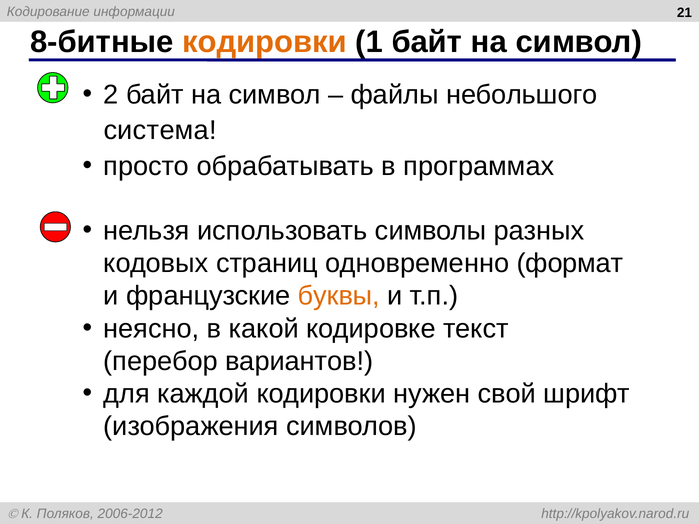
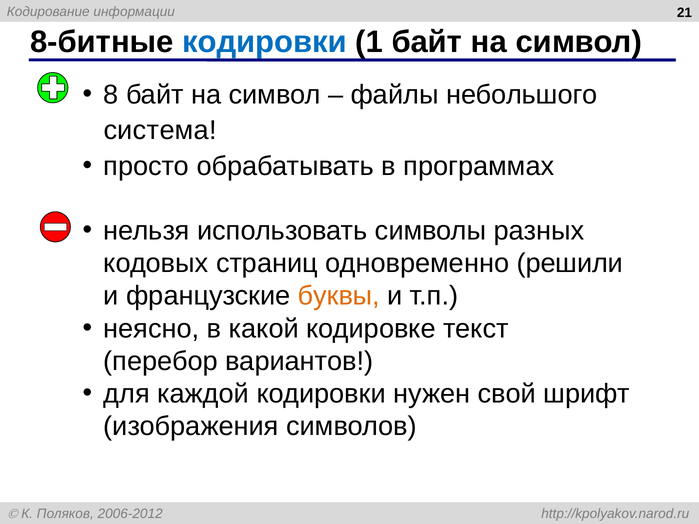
кодировки at (265, 42) colour: orange -> blue
2: 2 -> 8
формат: формат -> решили
